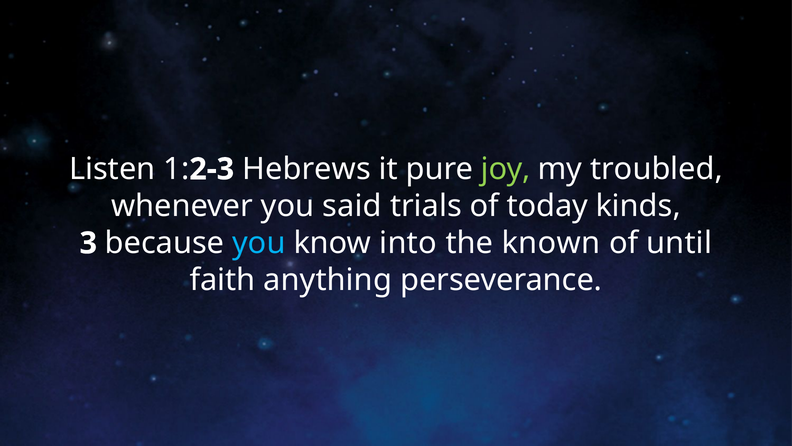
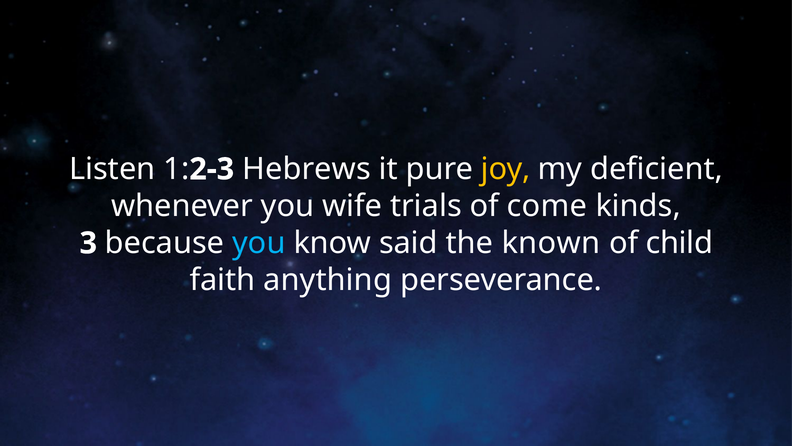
joy colour: light green -> yellow
troubled: troubled -> deficient
said: said -> wife
today: today -> come
into: into -> said
until: until -> child
